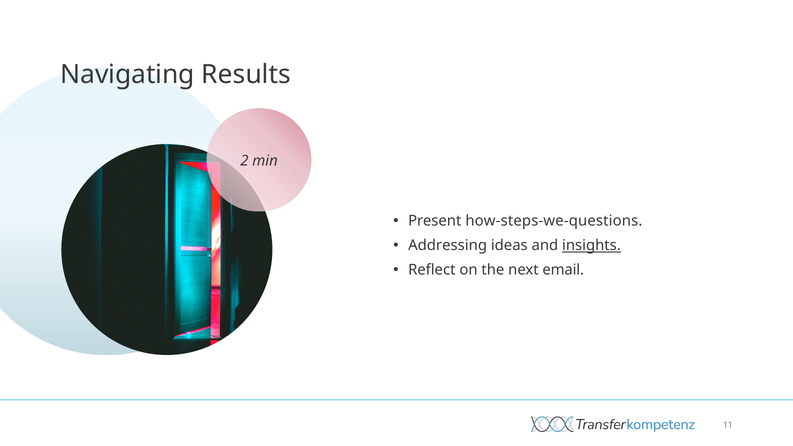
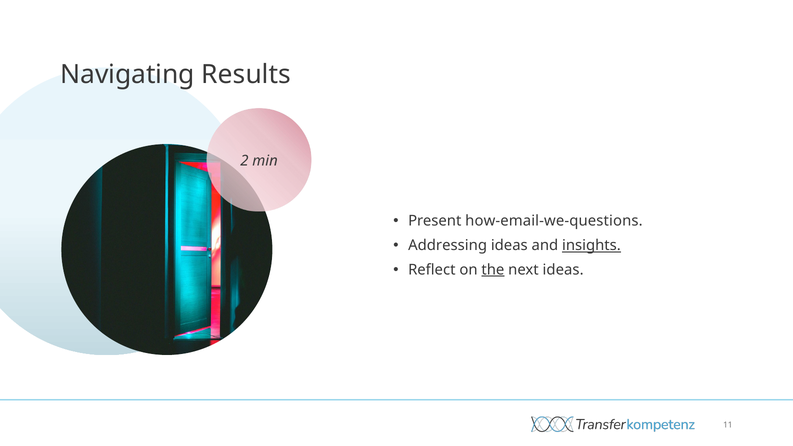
how-steps-we-questions: how-steps-we-questions -> how-email-we-questions
the underline: none -> present
next email: email -> ideas
